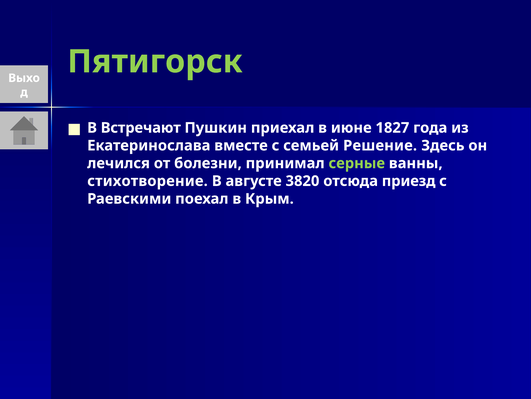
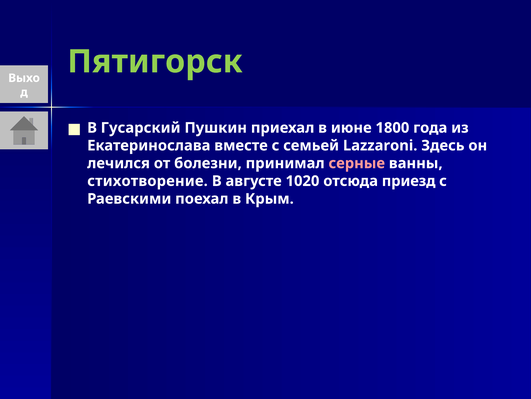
Встречают: Встречают -> Гусарский
1827: 1827 -> 1800
Решение: Решение -> Lazzaroni
серные colour: light green -> pink
3820: 3820 -> 1020
